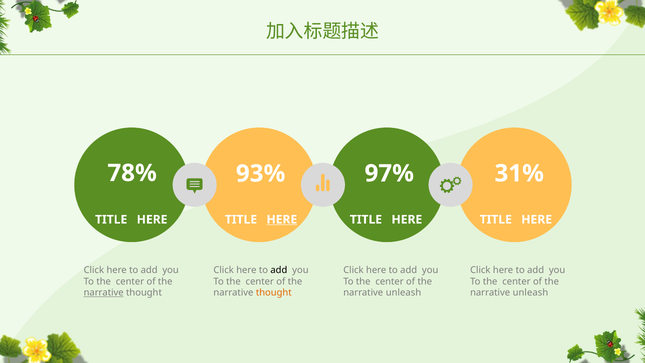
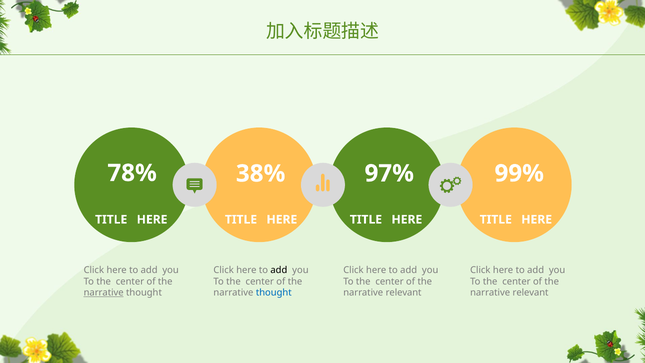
93%: 93% -> 38%
31%: 31% -> 99%
HERE at (282, 220) underline: present -> none
thought at (274, 293) colour: orange -> blue
unleash at (404, 293): unleash -> relevant
unleash at (530, 293): unleash -> relevant
